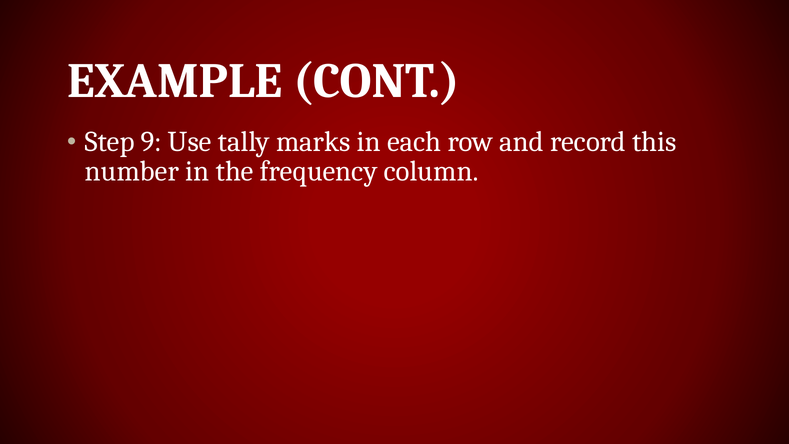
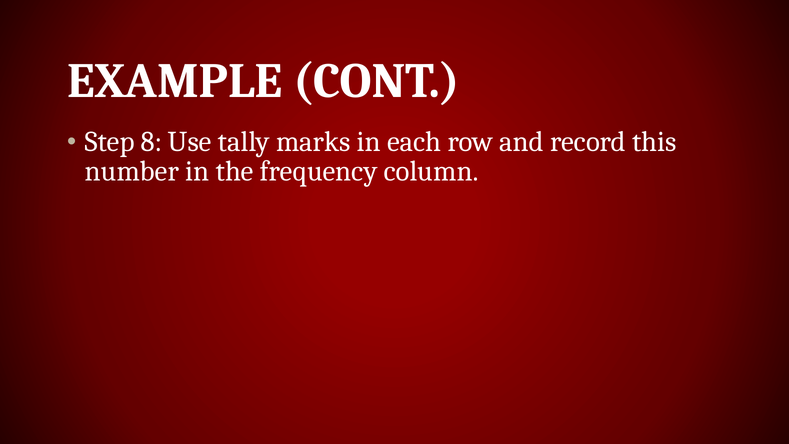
9: 9 -> 8
